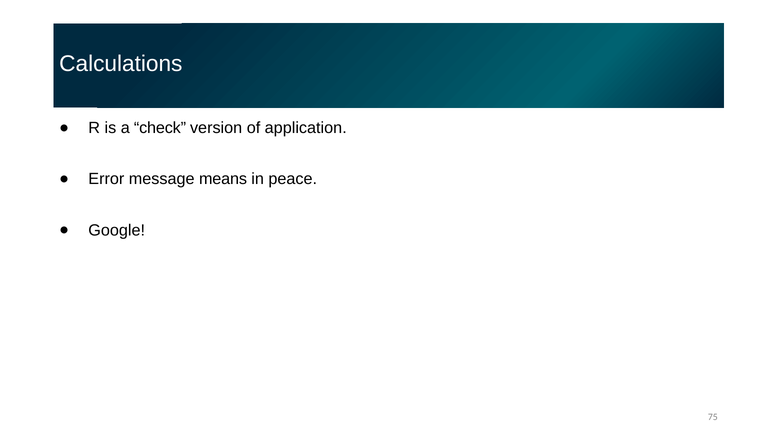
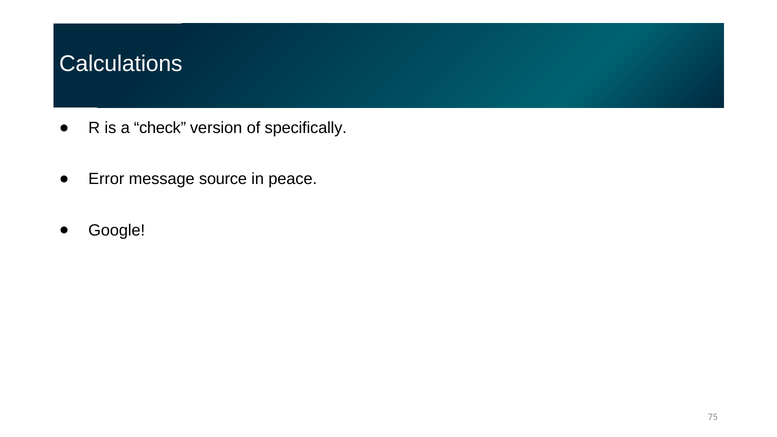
application: application -> specifically
means: means -> source
